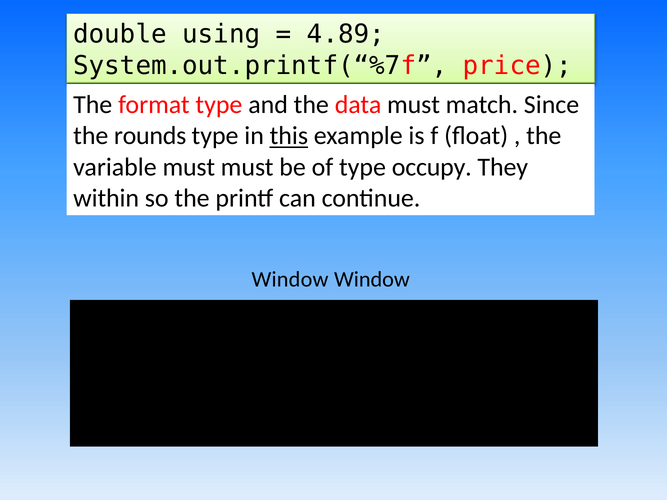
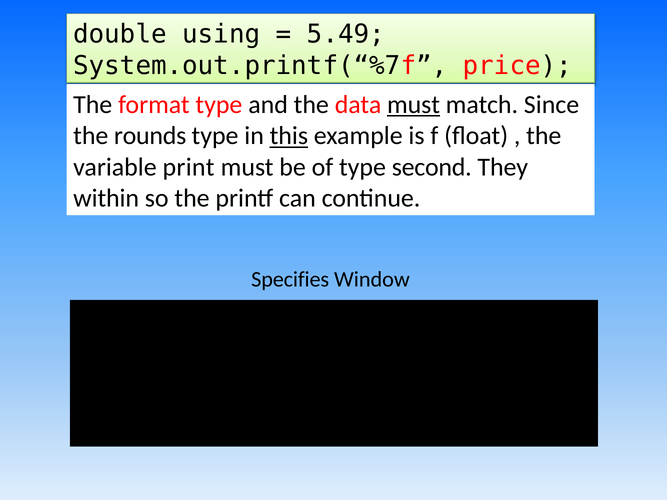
4.89: 4.89 -> 5.49
must at (414, 105) underline: none -> present
variable must: must -> print
occupy: occupy -> second
Window at (290, 279): Window -> Specifies
